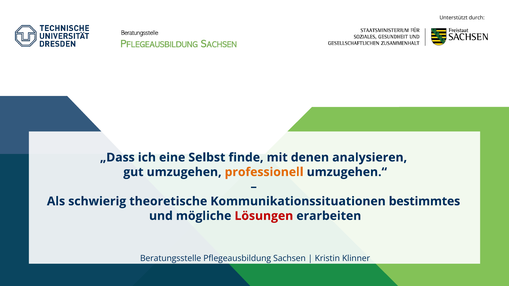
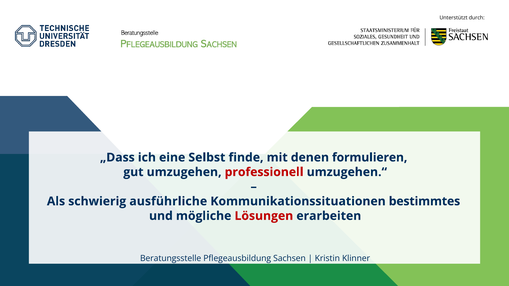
analysieren: analysieren -> formulieren
professionell colour: orange -> red
theoretische: theoretische -> ausführliche
